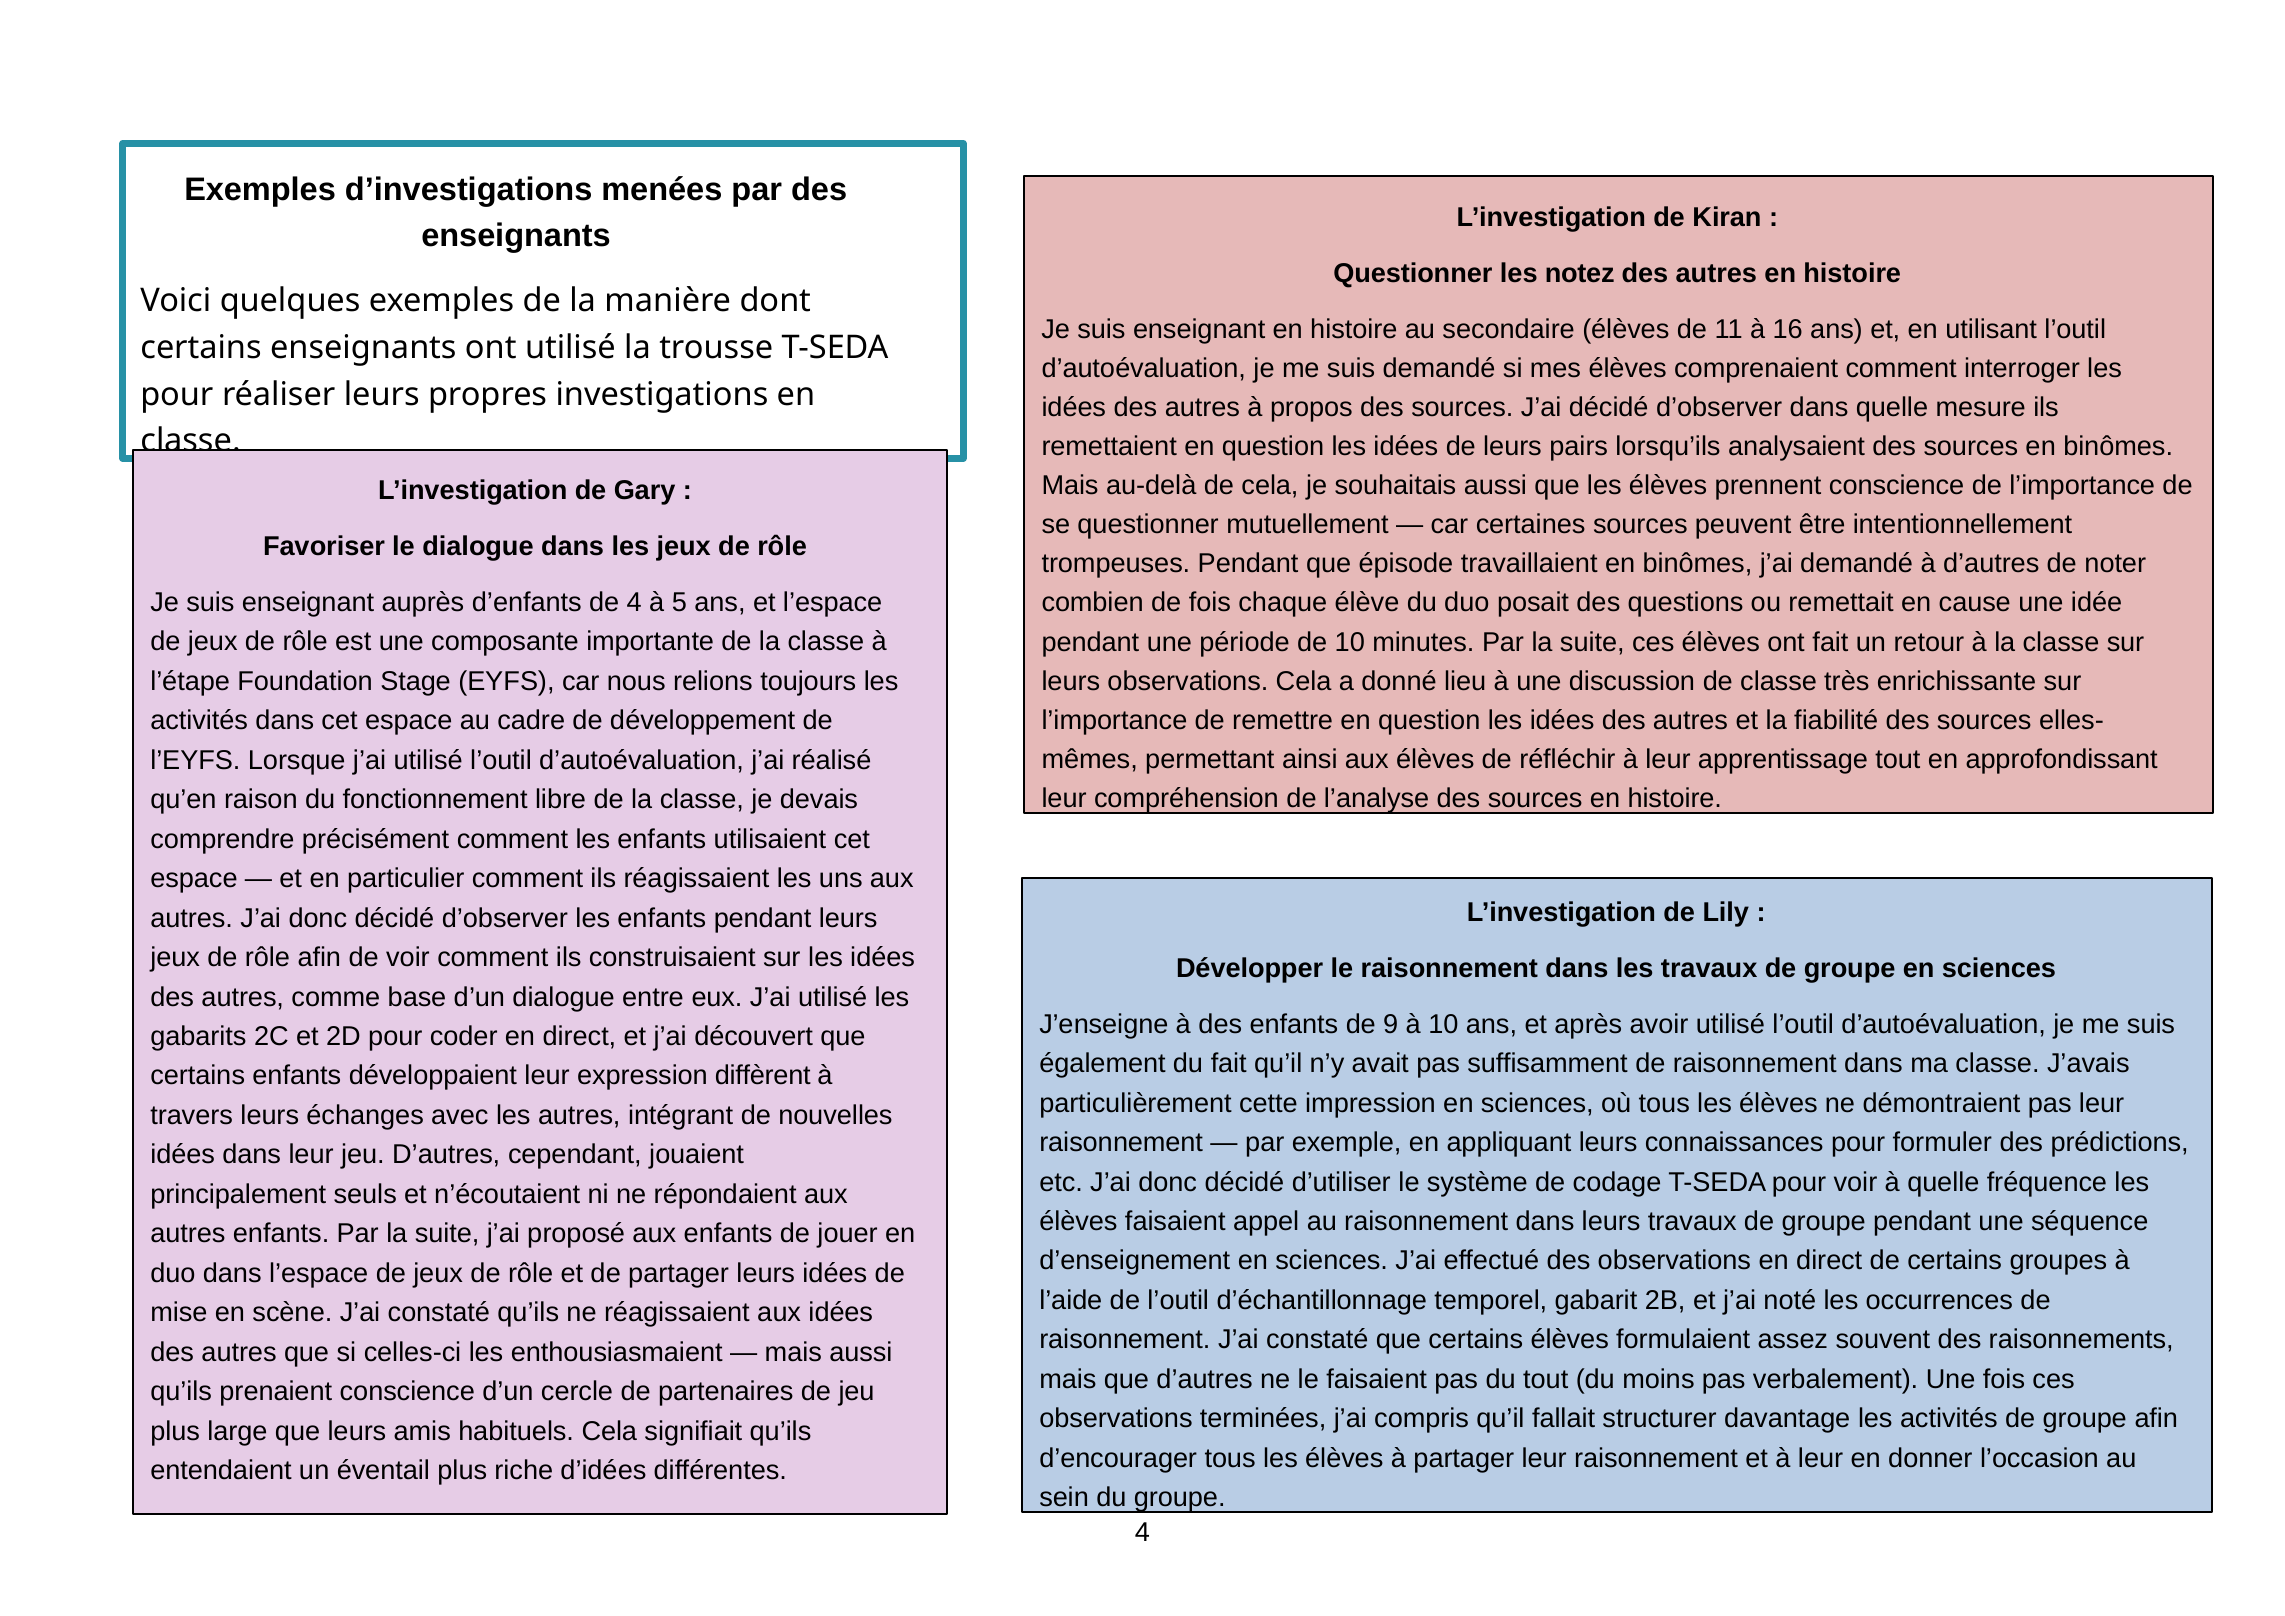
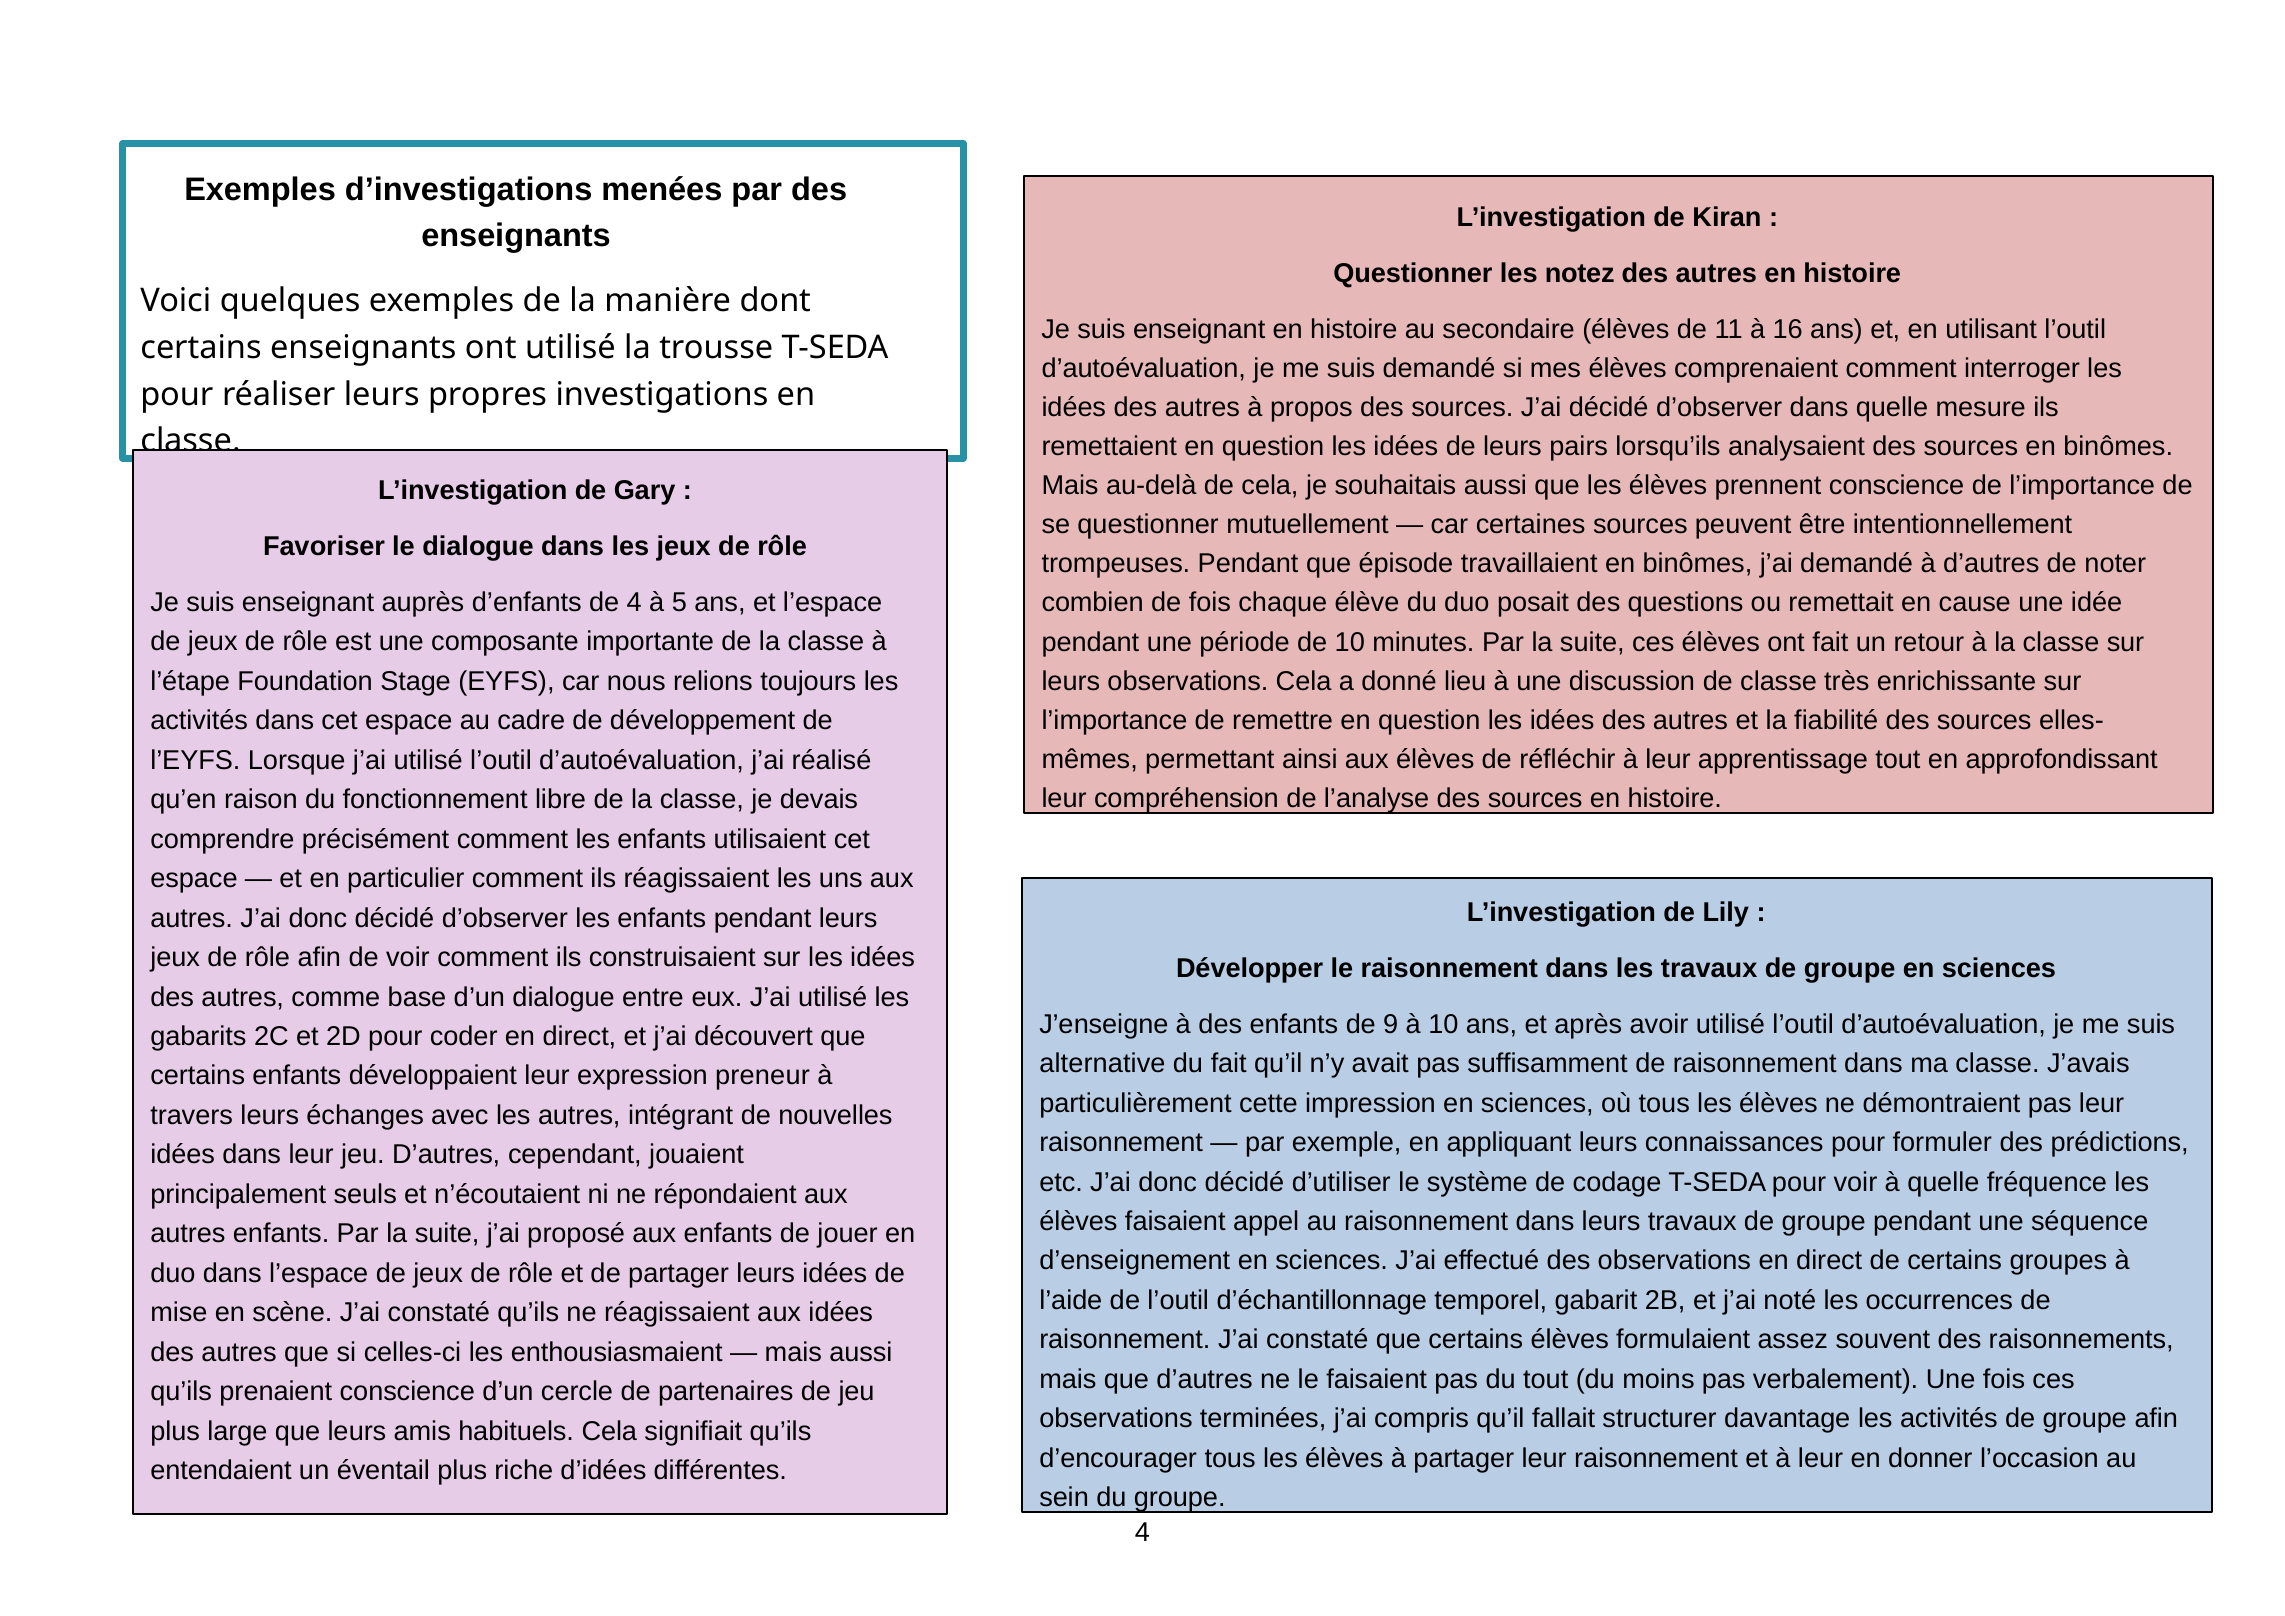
également: également -> alternative
diffèrent: diffèrent -> preneur
